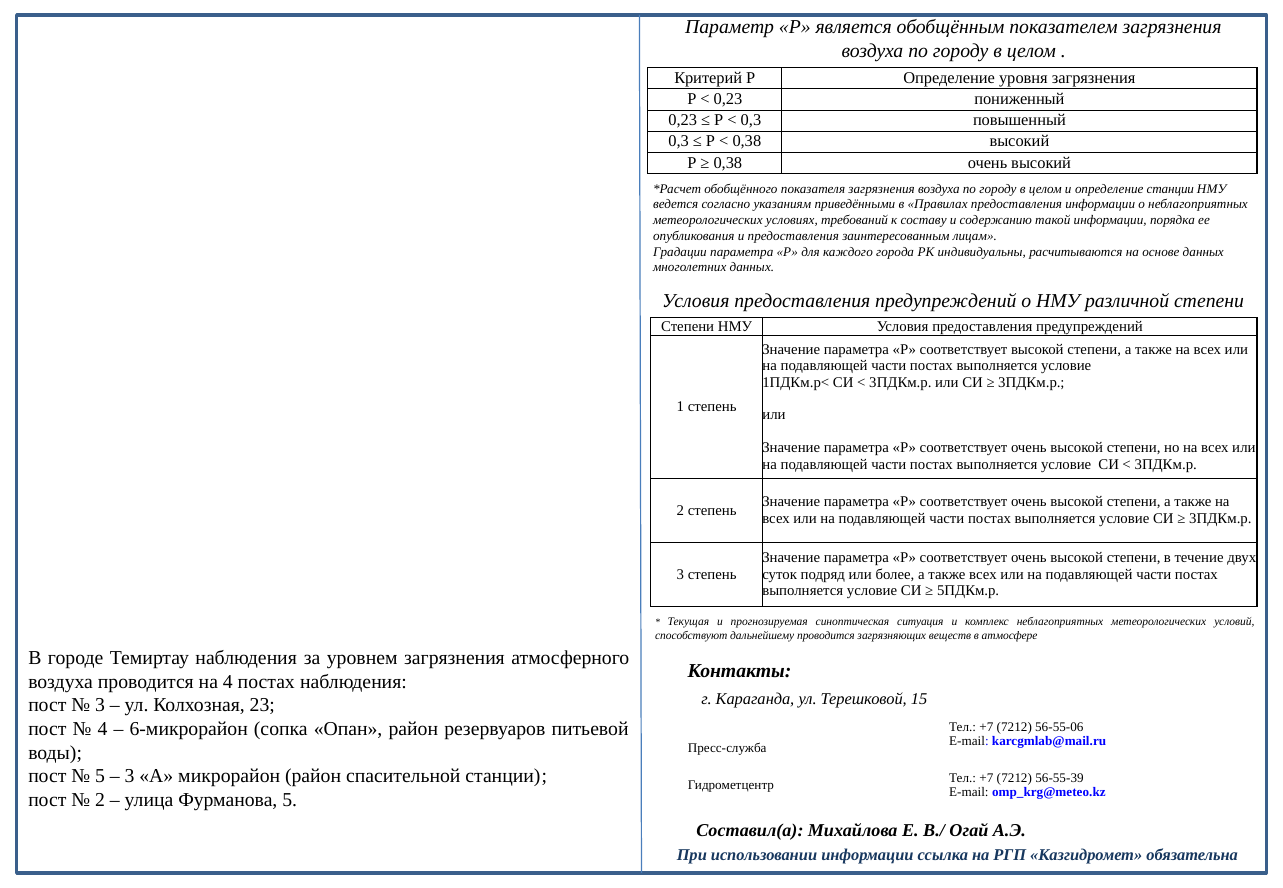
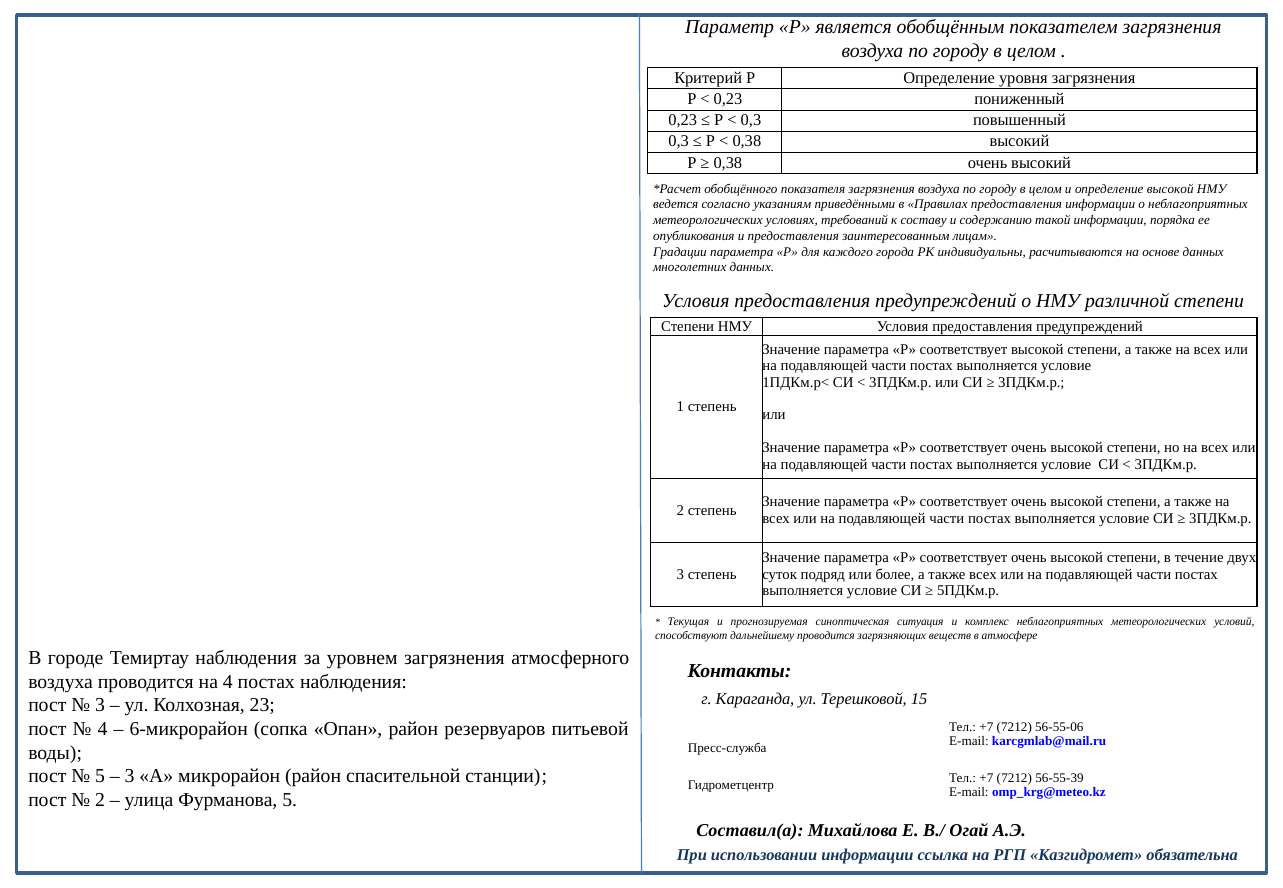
определение станции: станции -> высокой
